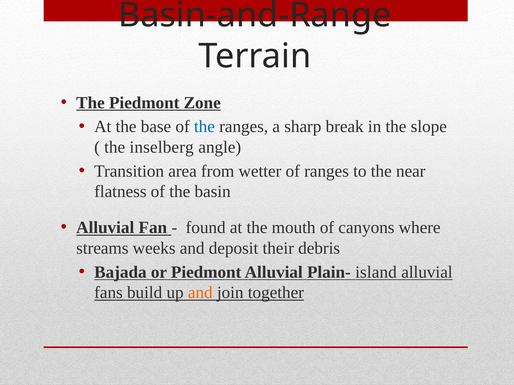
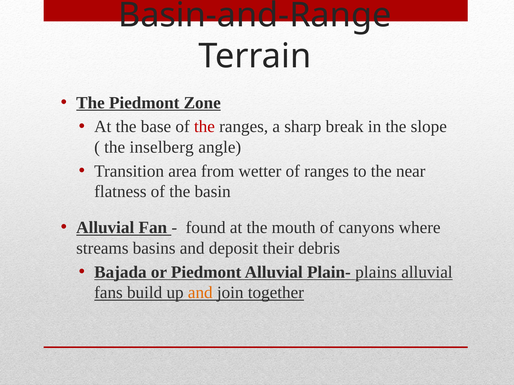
the at (204, 127) colour: blue -> red
weeks: weeks -> basins
island: island -> plains
